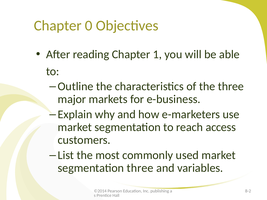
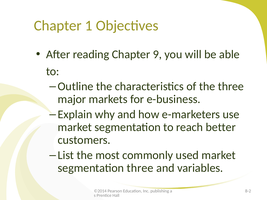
0: 0 -> 1
1: 1 -> 9
access: access -> better
